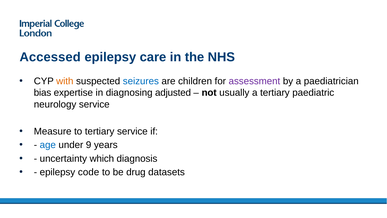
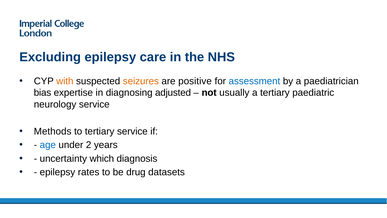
Accessed: Accessed -> Excluding
seizures colour: blue -> orange
children: children -> positive
assessment colour: purple -> blue
Measure: Measure -> Methods
9: 9 -> 2
code: code -> rates
